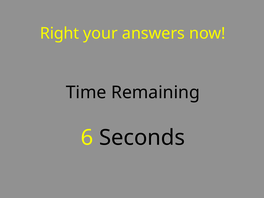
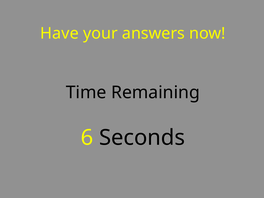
Right: Right -> Have
